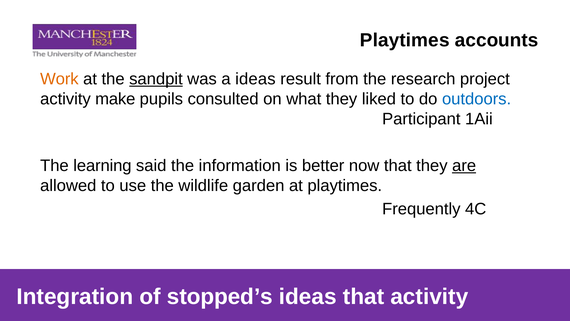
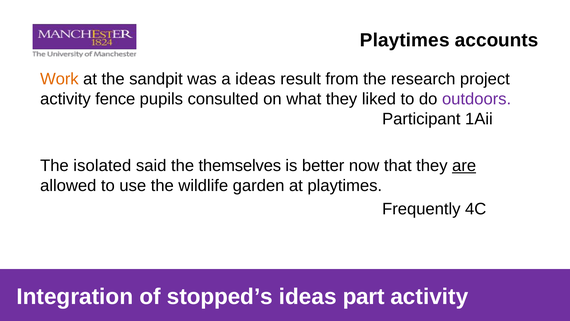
sandpit underline: present -> none
make: make -> fence
outdoors colour: blue -> purple
learning: learning -> isolated
information: information -> themselves
ideas that: that -> part
